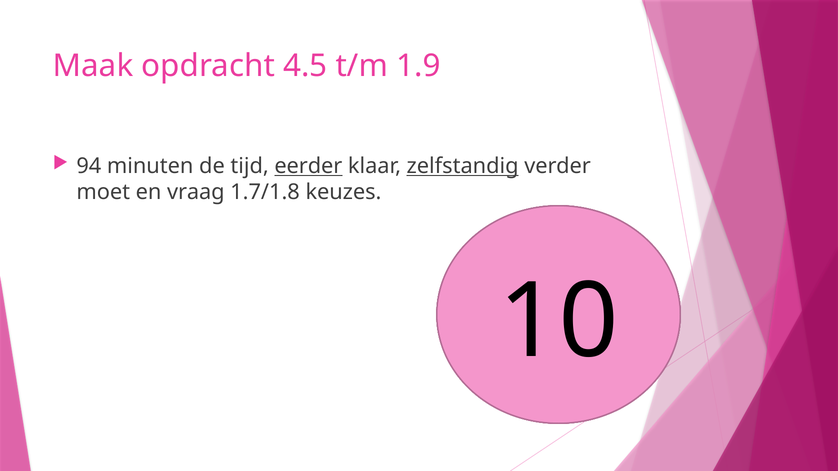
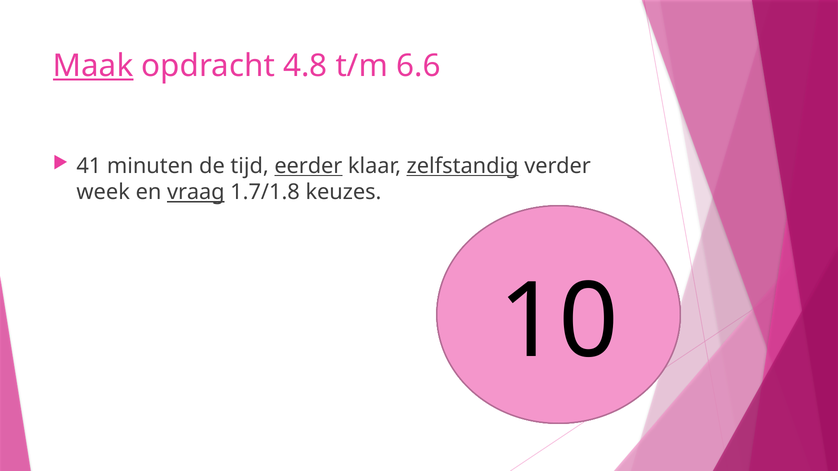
Maak underline: none -> present
4.5: 4.5 -> 4.8
1.9: 1.9 -> 6.6
94: 94 -> 41
moet: moet -> week
vraag underline: none -> present
